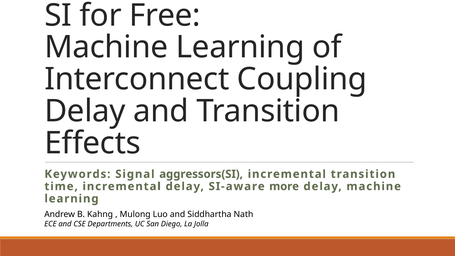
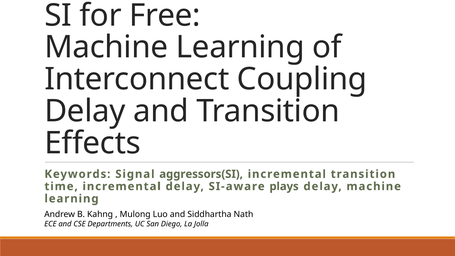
more: more -> plays
